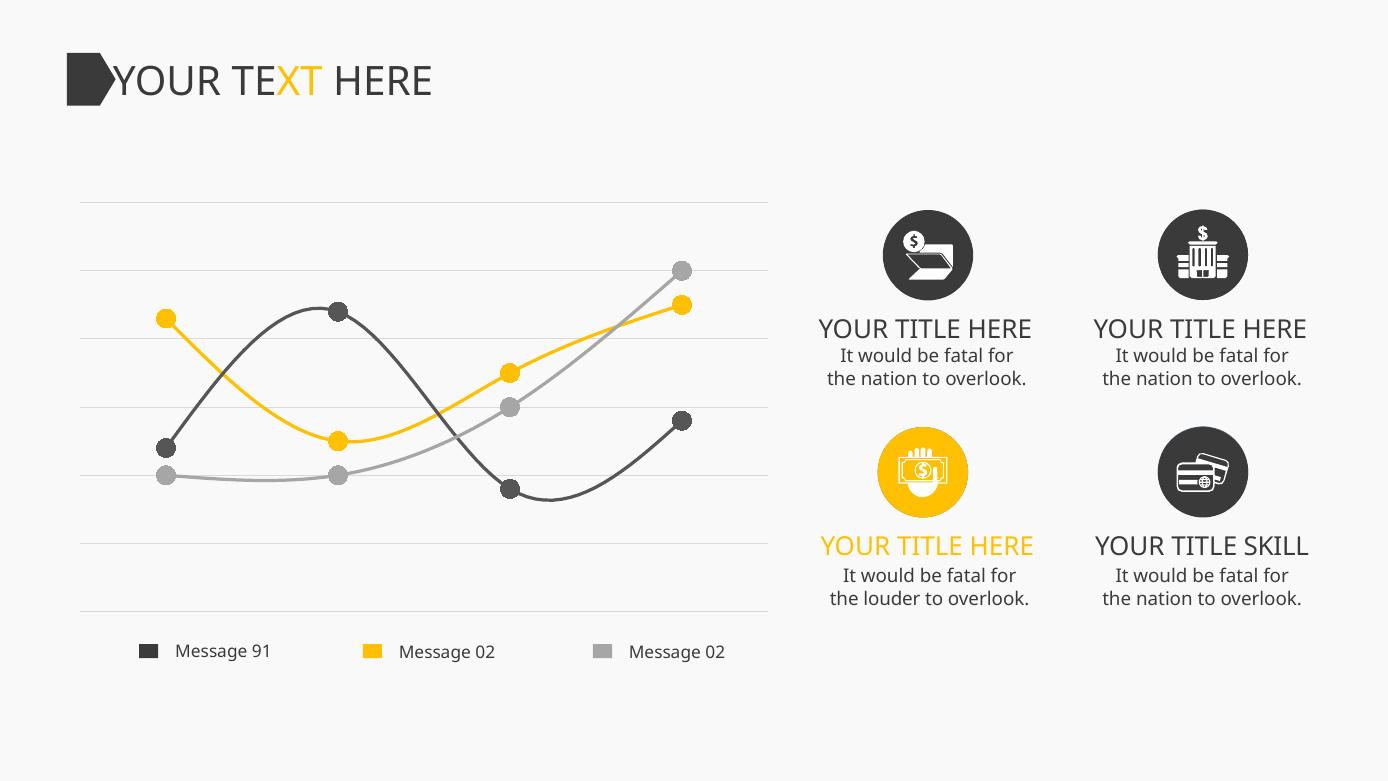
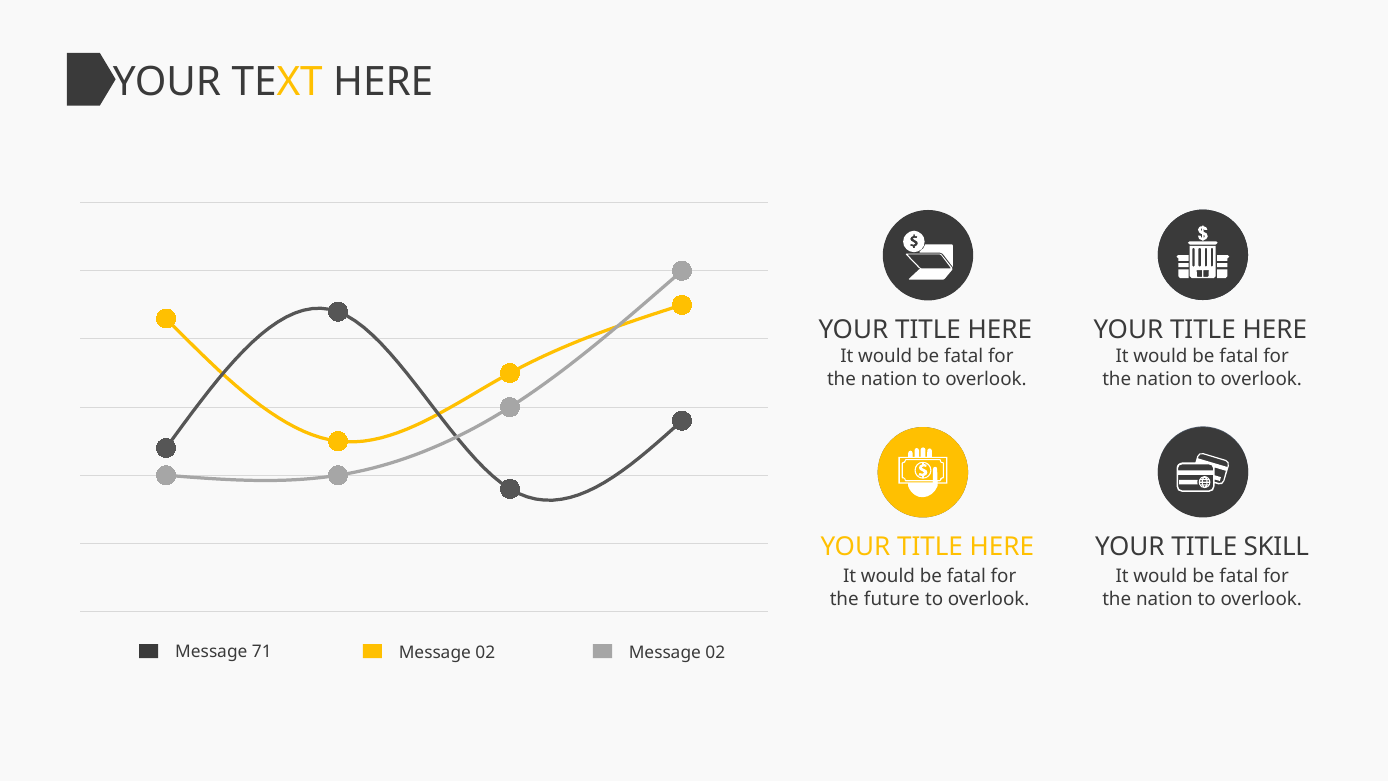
louder: louder -> future
91: 91 -> 71
